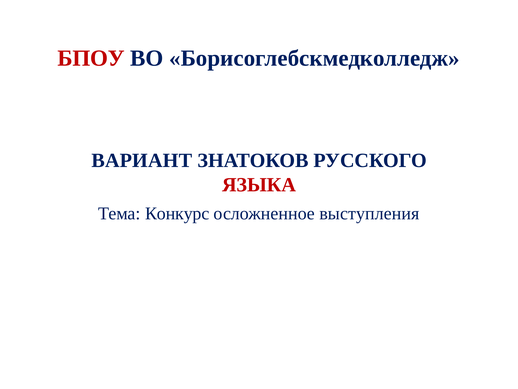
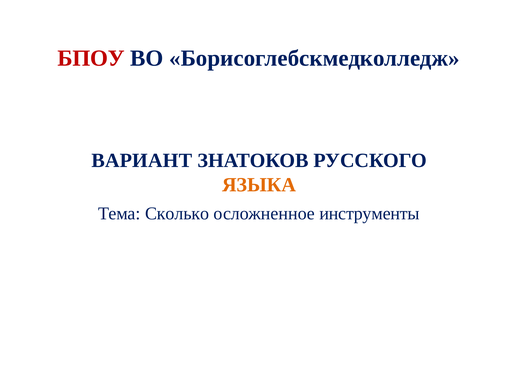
ЯЗЫКА colour: red -> orange
Конкурс: Конкурс -> Сколько
выступления: выступления -> инструменты
